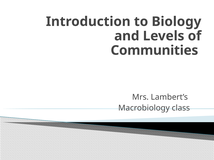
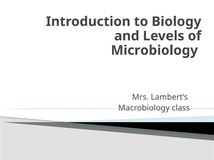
Communities: Communities -> Microbiology
